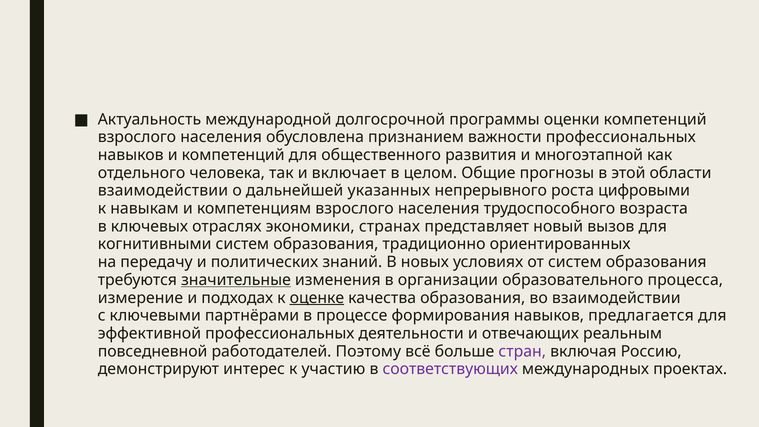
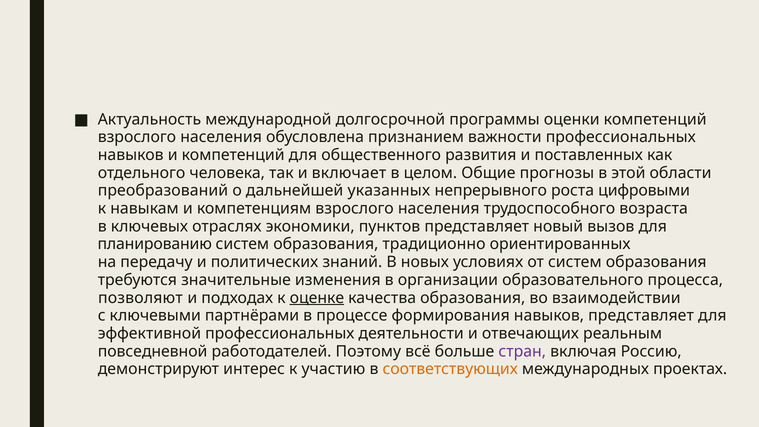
многоэтапной: многоэтапной -> поставленных
взаимодействии at (163, 191): взаимодействии -> преобразований
странах: странах -> пунктов
когнитивными: когнитивными -> планированию
значительные underline: present -> none
измерение: измерение -> позволяют
навыков предлагается: предлагается -> представляет
соответствующих colour: purple -> orange
